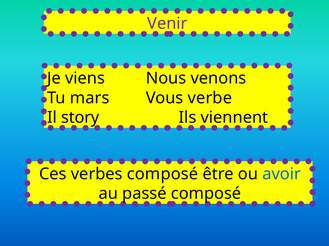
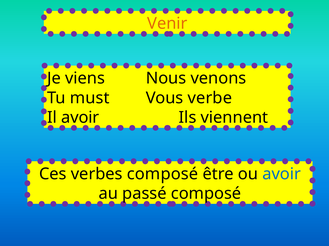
Venir colour: purple -> orange
mars: mars -> must
Il story: story -> avoir
